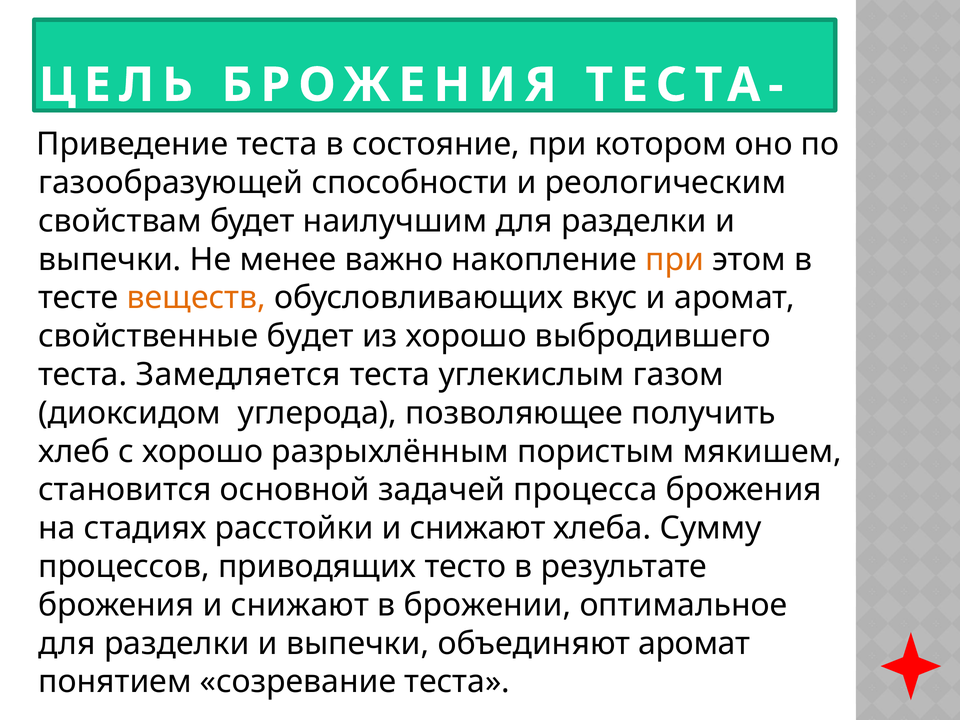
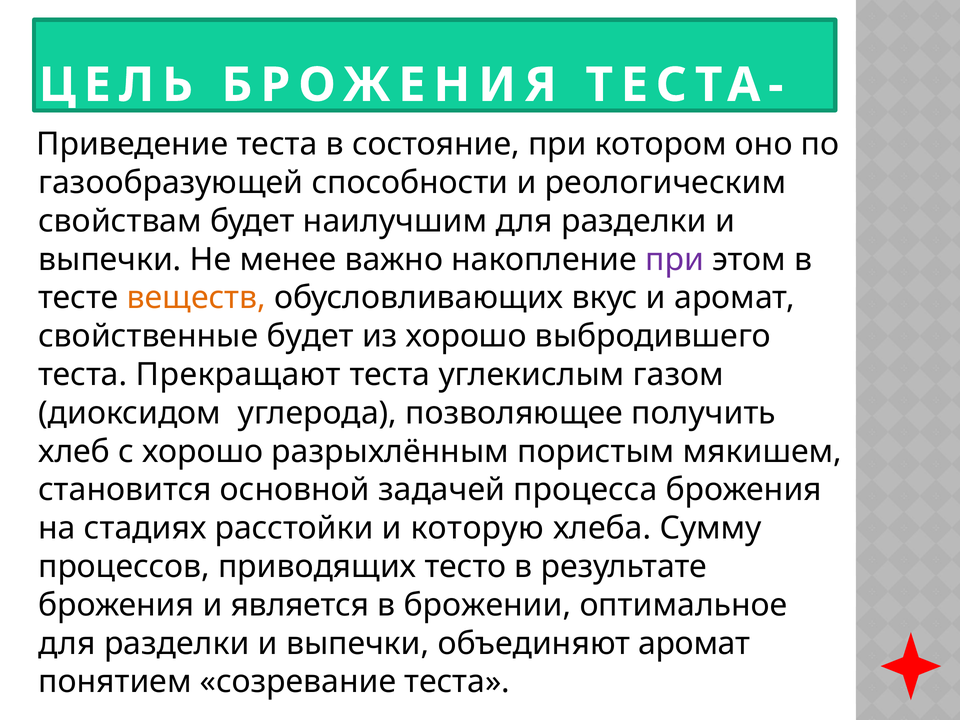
при at (675, 259) colour: orange -> purple
Замедляется: Замедляется -> Прекращают
расстойки и снижают: снижают -> которую
брожения и снижают: снижают -> является
